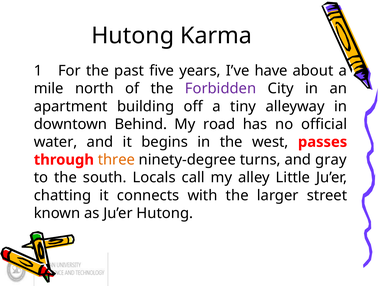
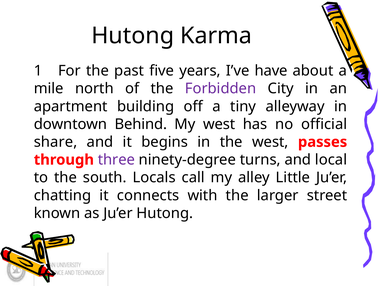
My road: road -> west
water: water -> share
three colour: orange -> purple
gray: gray -> local
